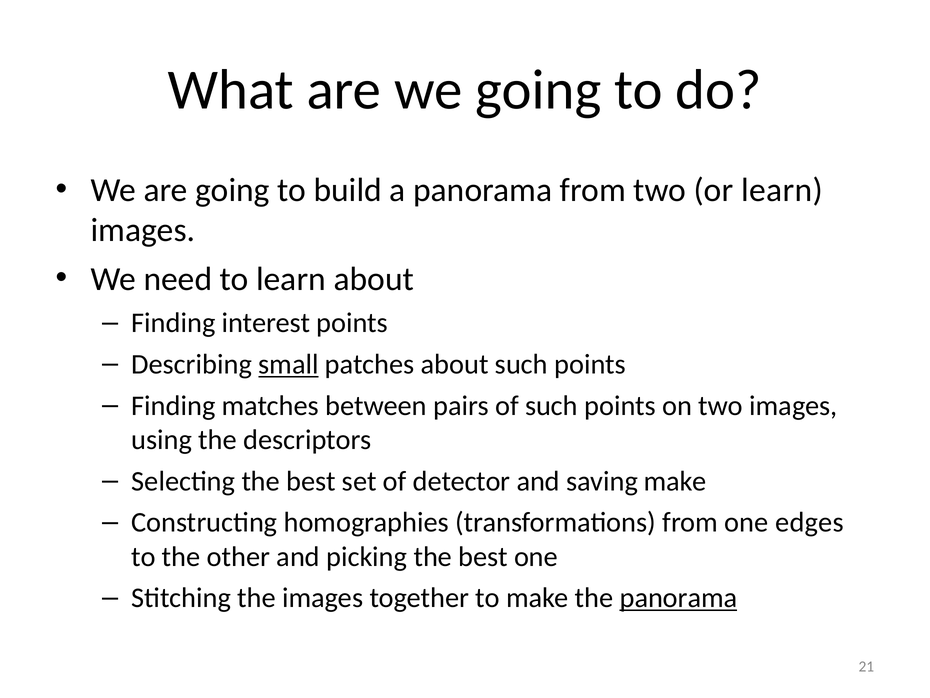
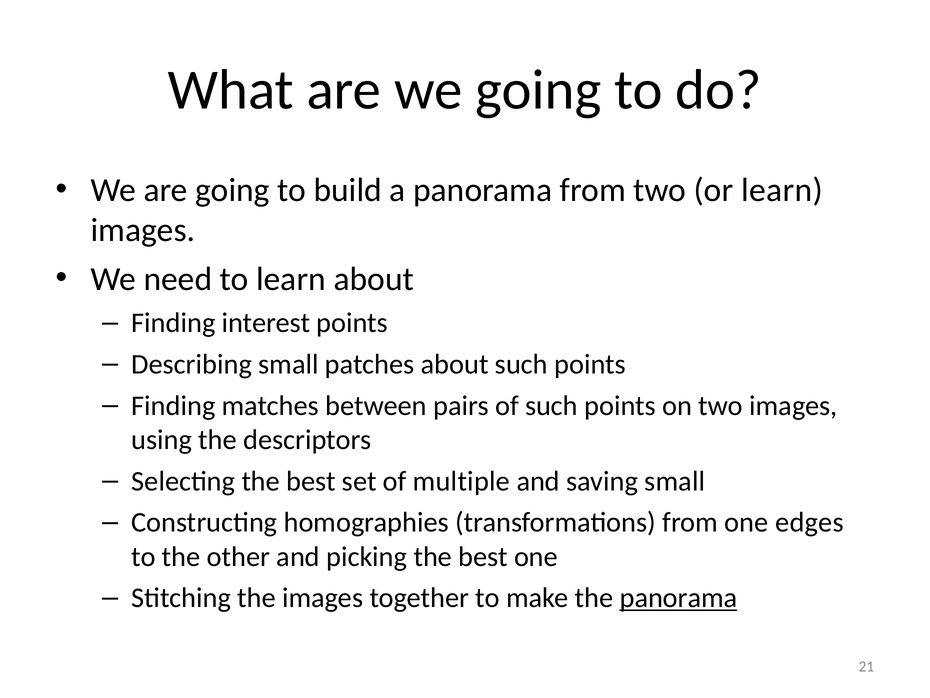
small at (288, 364) underline: present -> none
detector: detector -> multiple
saving make: make -> small
